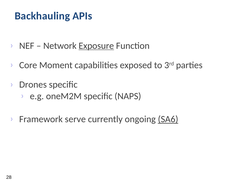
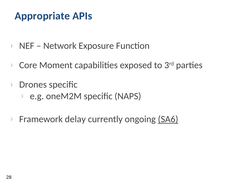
Backhauling: Backhauling -> Appropriate
Exposure underline: present -> none
serve: serve -> delay
